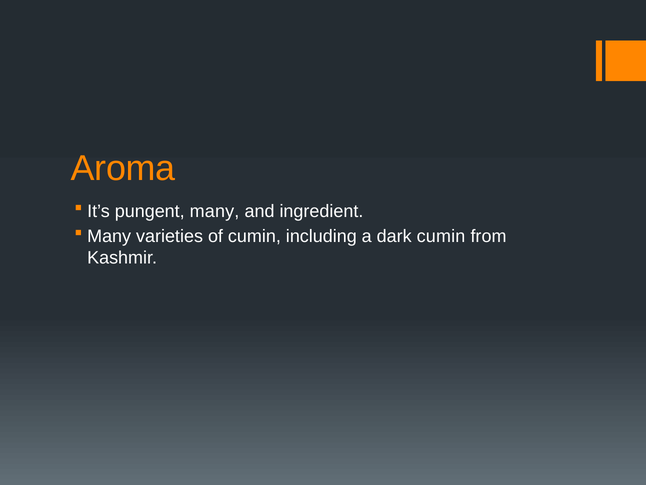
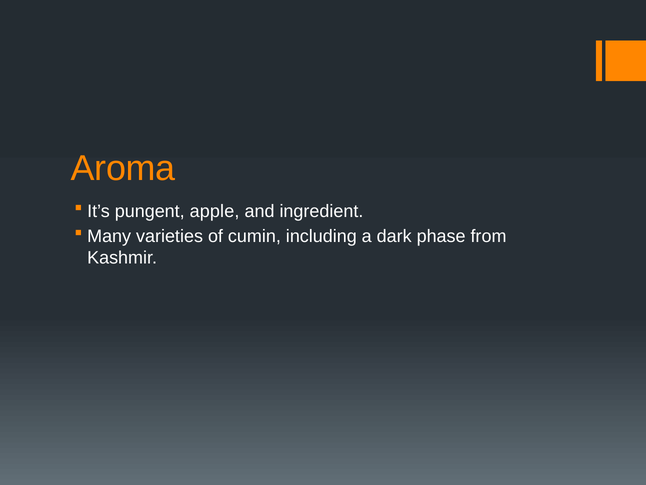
pungent many: many -> apple
dark cumin: cumin -> phase
